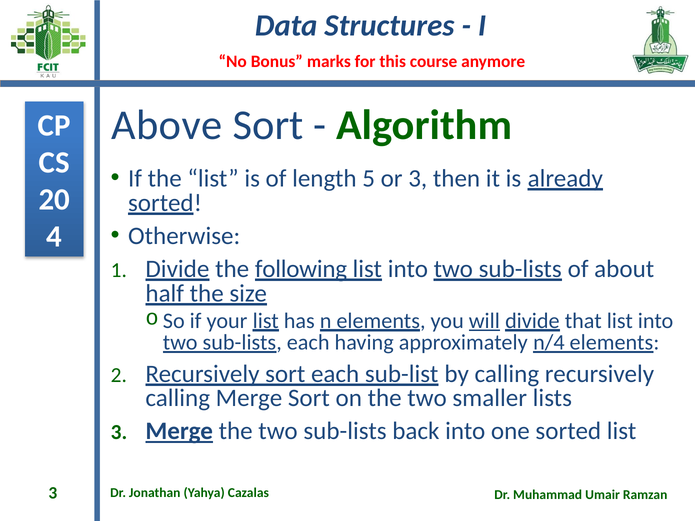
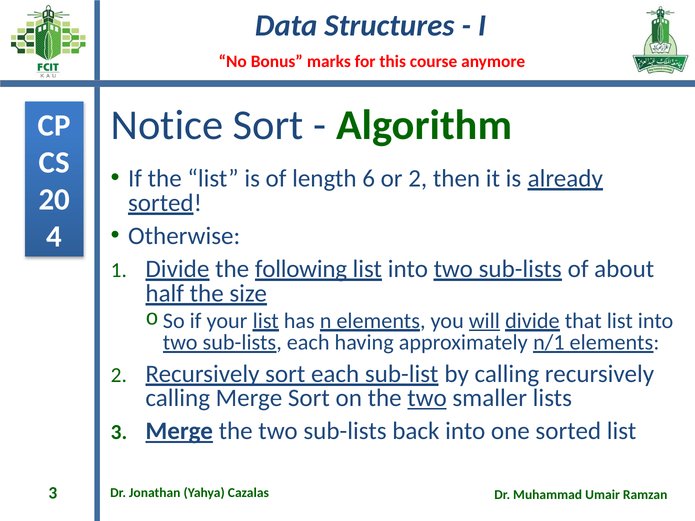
Above: Above -> Notice
5: 5 -> 6
or 3: 3 -> 2
n/4: n/4 -> n/1
two at (427, 398) underline: none -> present
